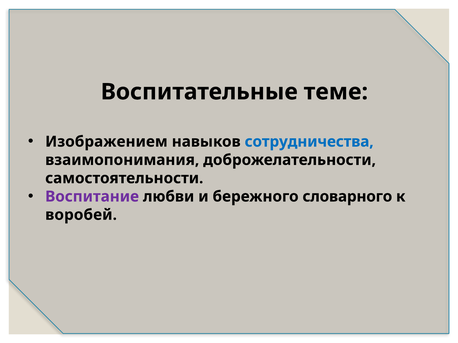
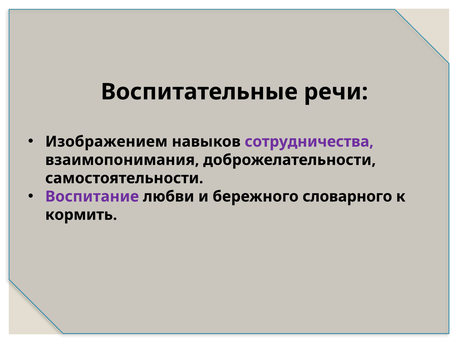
теме: теме -> речи
сотрудничества colour: blue -> purple
воробей: воробей -> кормить
